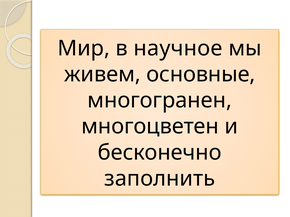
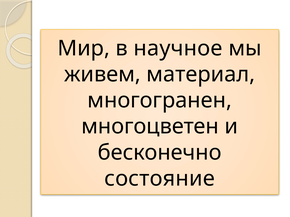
основные: основные -> материал
заполнить: заполнить -> состояние
